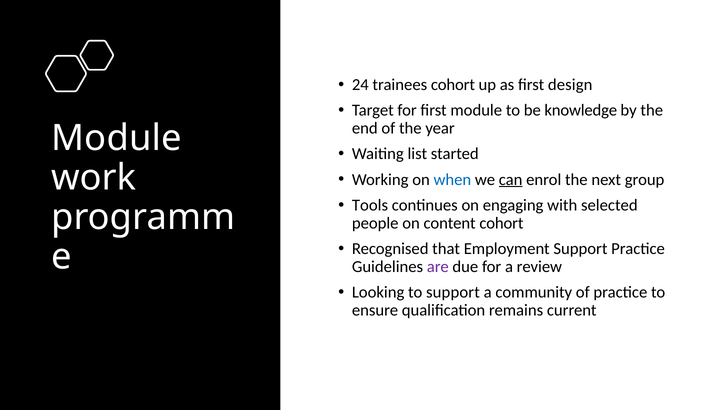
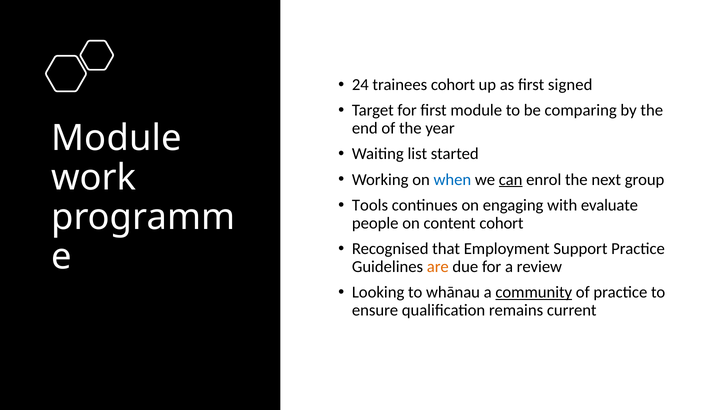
design: design -> signed
knowledge: knowledge -> comparing
selected: selected -> evaluate
are colour: purple -> orange
to support: support -> whānau
community underline: none -> present
